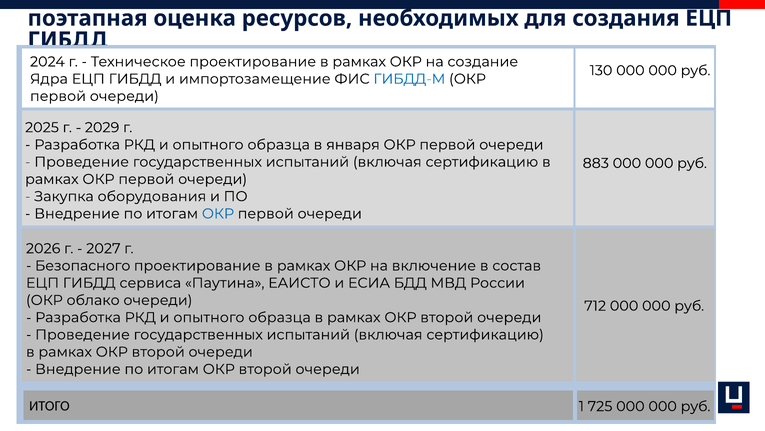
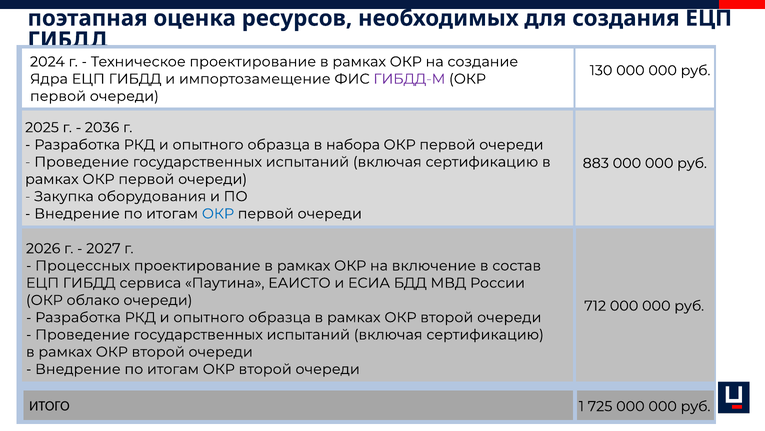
ГИБДД-М colour: blue -> purple
2029: 2029 -> 2036
января: января -> набора
Безопасного: Безопасного -> Процессных
